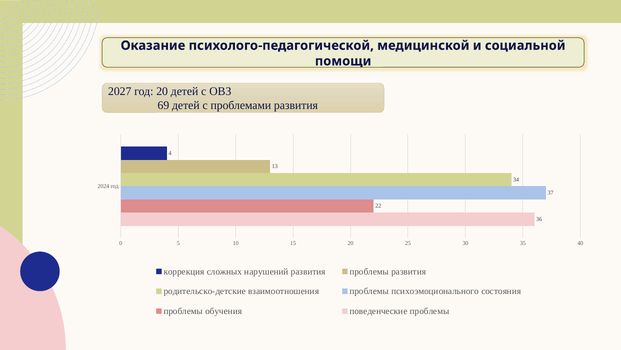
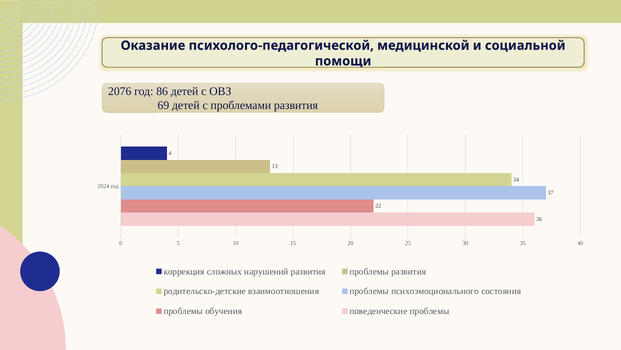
2027: 2027 -> 2076
год 20: 20 -> 86
